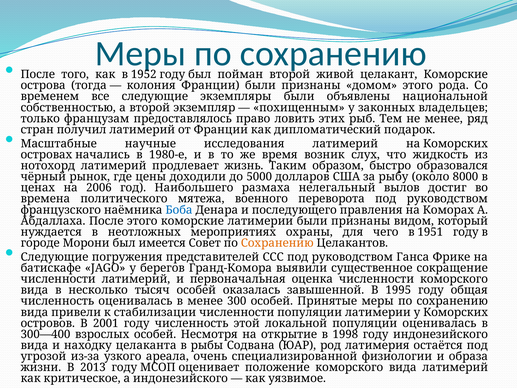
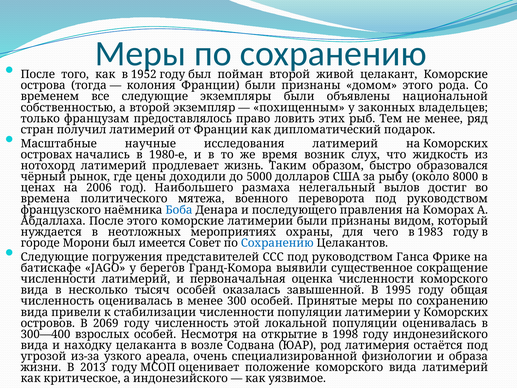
1951: 1951 -> 1983
Сохранению at (277, 243) colour: orange -> blue
2001: 2001 -> 2069
рыбы: рыбы -> возле
